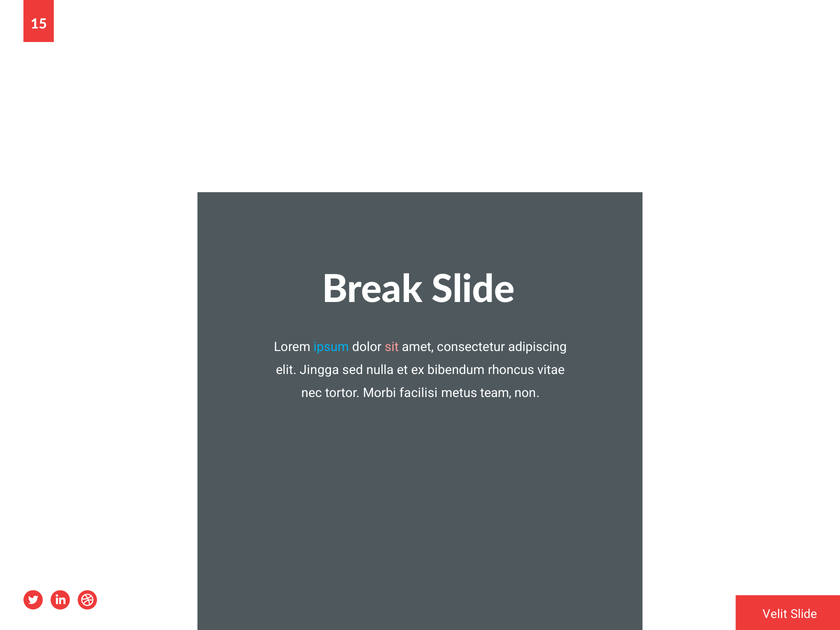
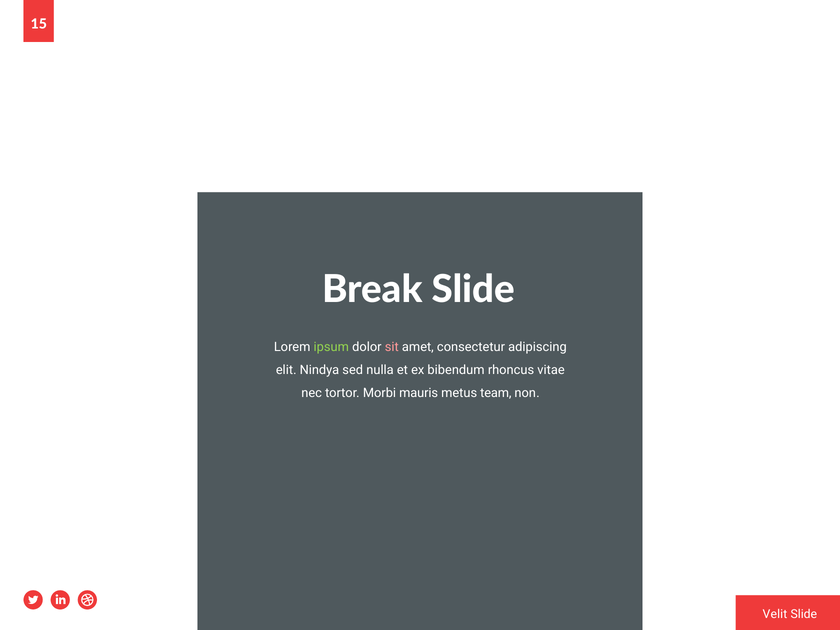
ipsum colour: light blue -> light green
Jingga: Jingga -> Nindya
facilisi: facilisi -> mauris
